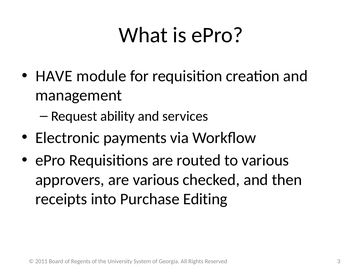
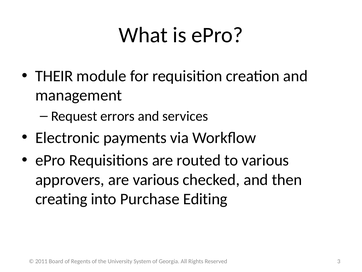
HAVE: HAVE -> THEIR
ability: ability -> errors
receipts: receipts -> creating
